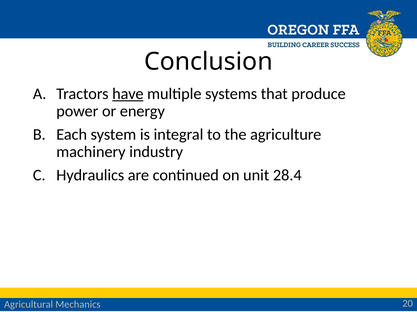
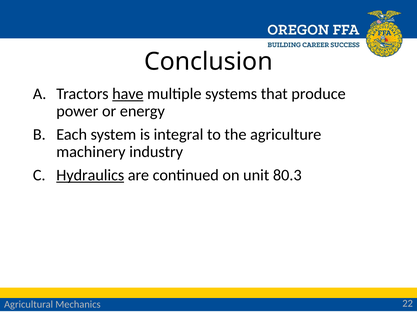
Hydraulics underline: none -> present
28.4: 28.4 -> 80.3
20: 20 -> 22
